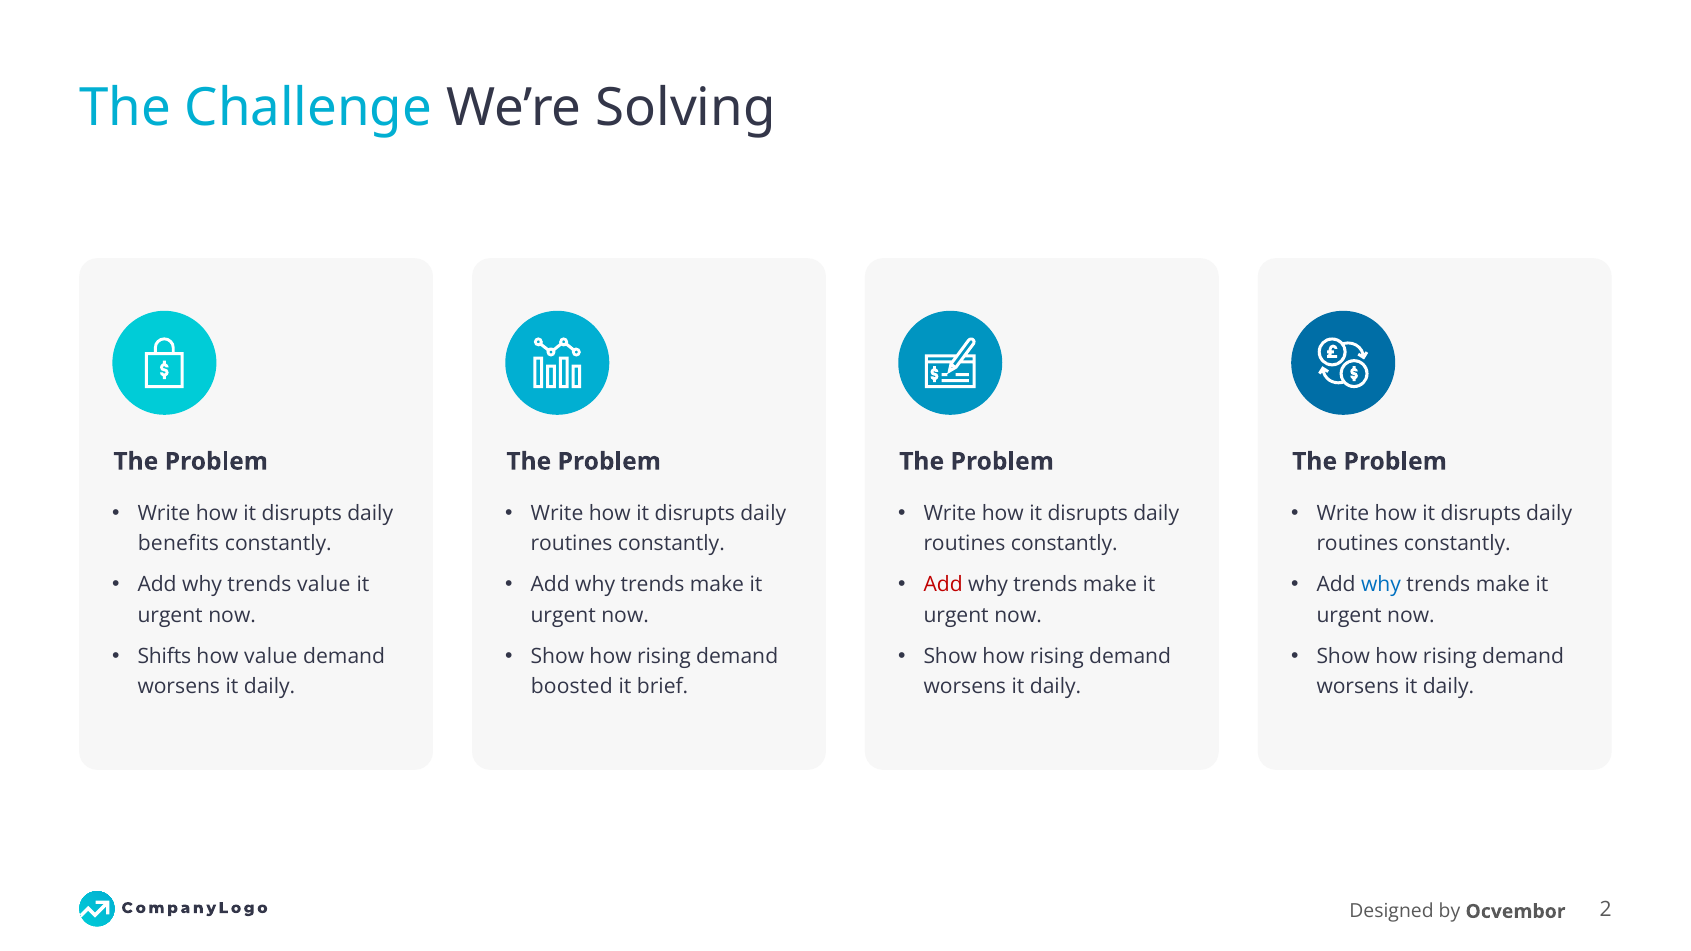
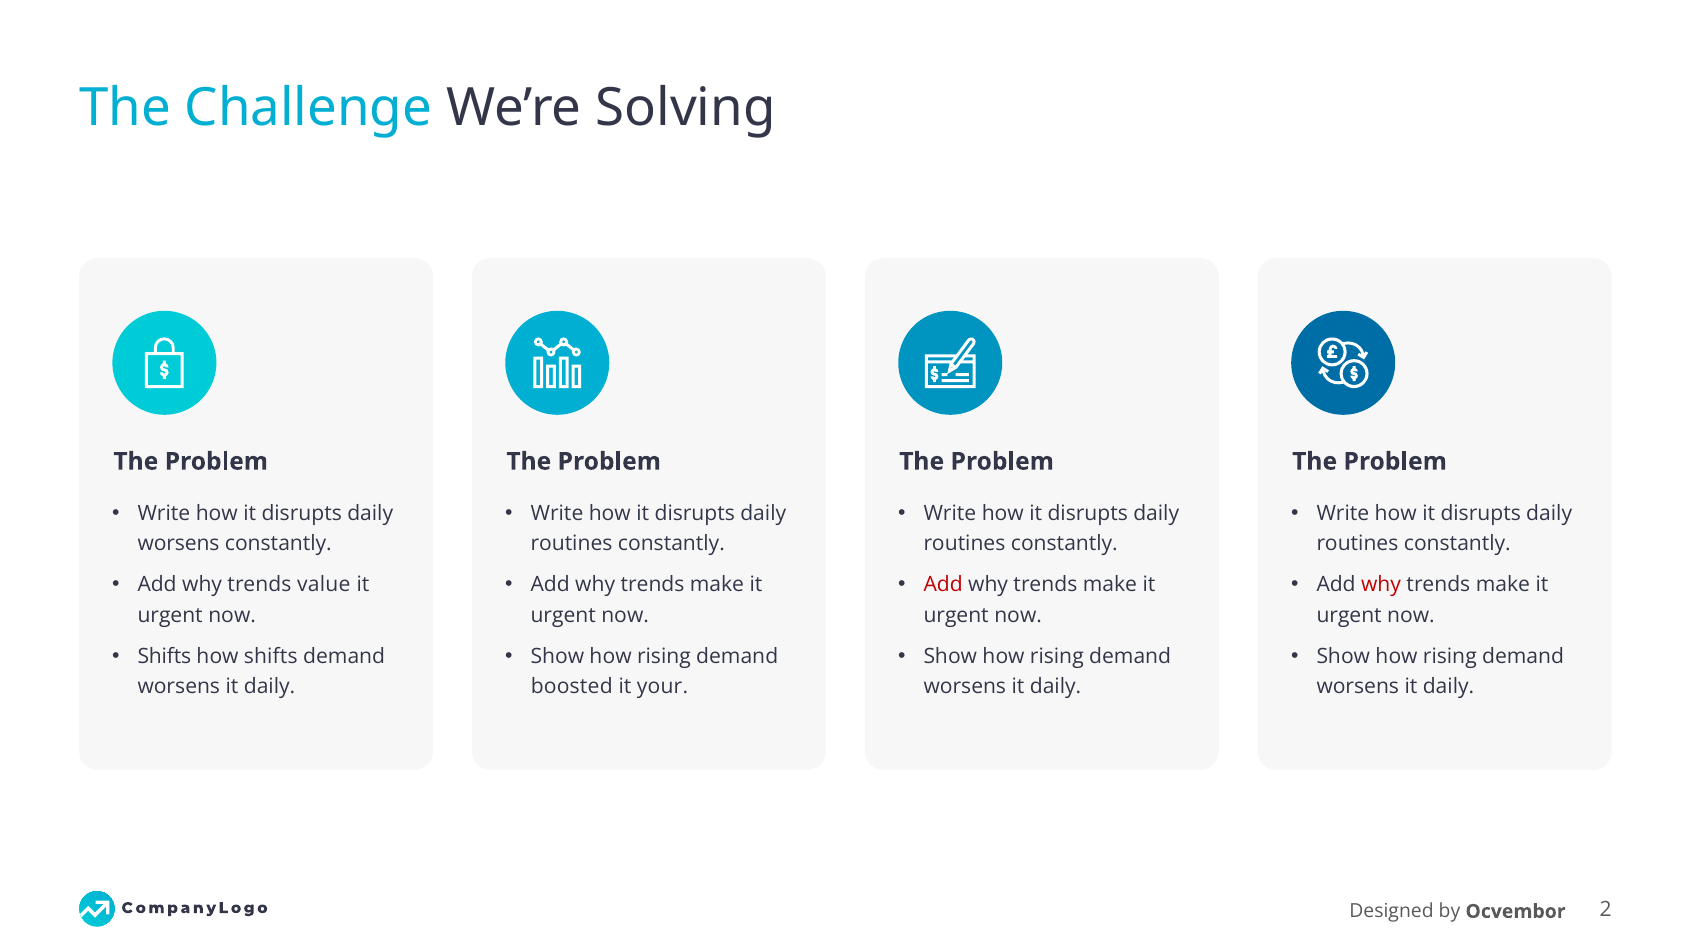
benefits at (178, 544): benefits -> worsens
why at (1381, 585) colour: blue -> red
how value: value -> shifts
brief: brief -> your
